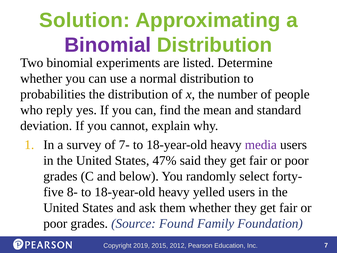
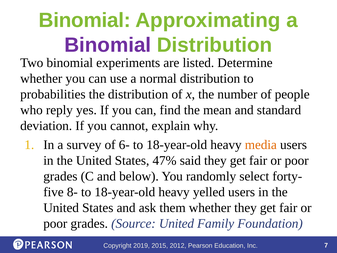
Solution at (85, 20): Solution -> Binomial
7-: 7- -> 6-
media colour: purple -> orange
Source Found: Found -> United
